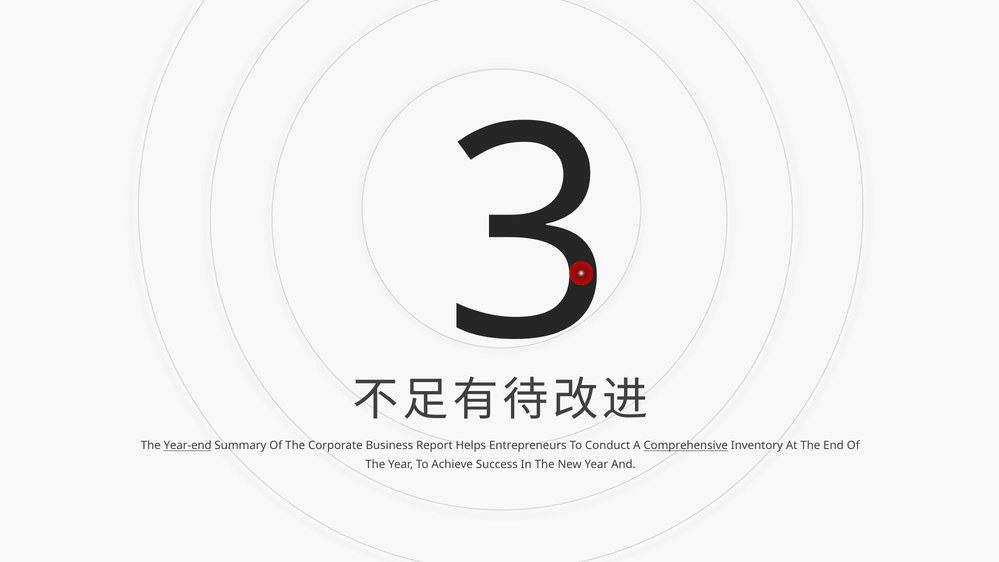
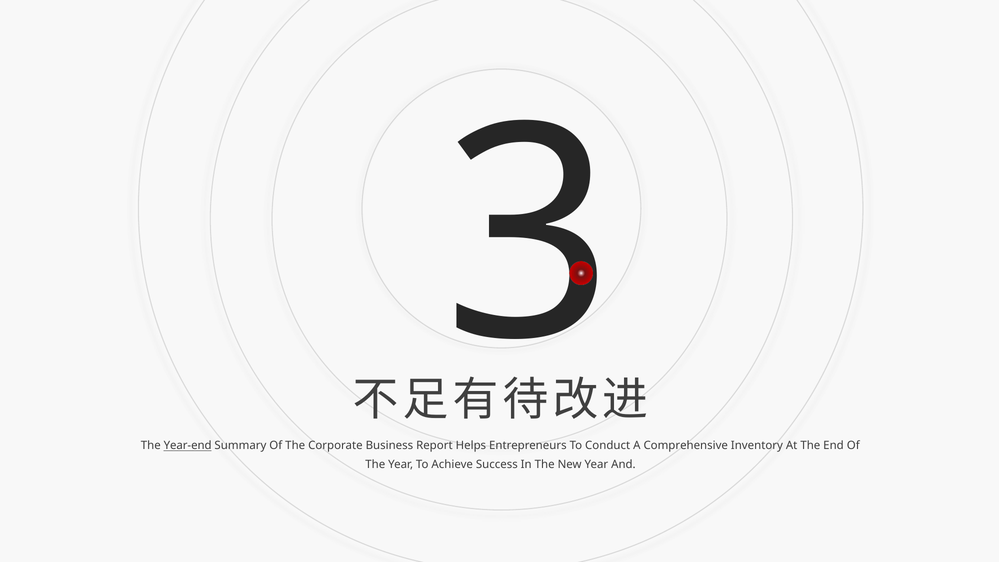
Comprehensive underline: present -> none
